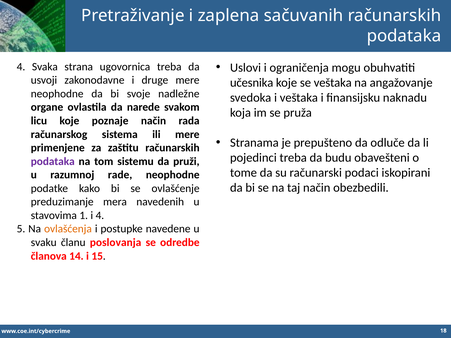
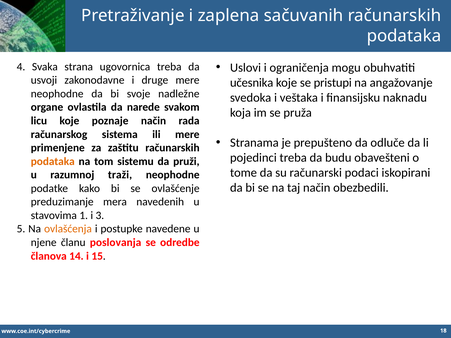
se veštaka: veštaka -> pristupi
podataka at (53, 161) colour: purple -> orange
rade: rade -> traži
i 4: 4 -> 3
svaku: svaku -> njene
